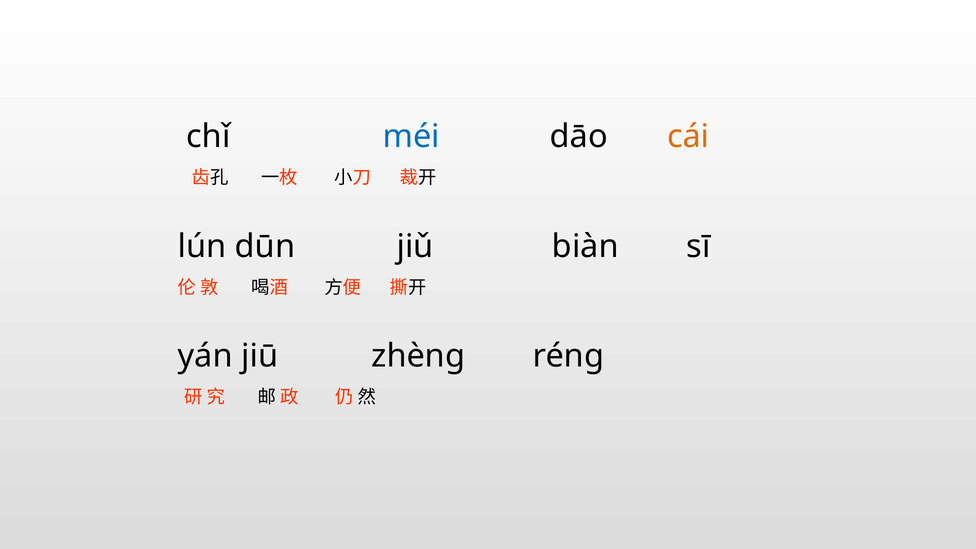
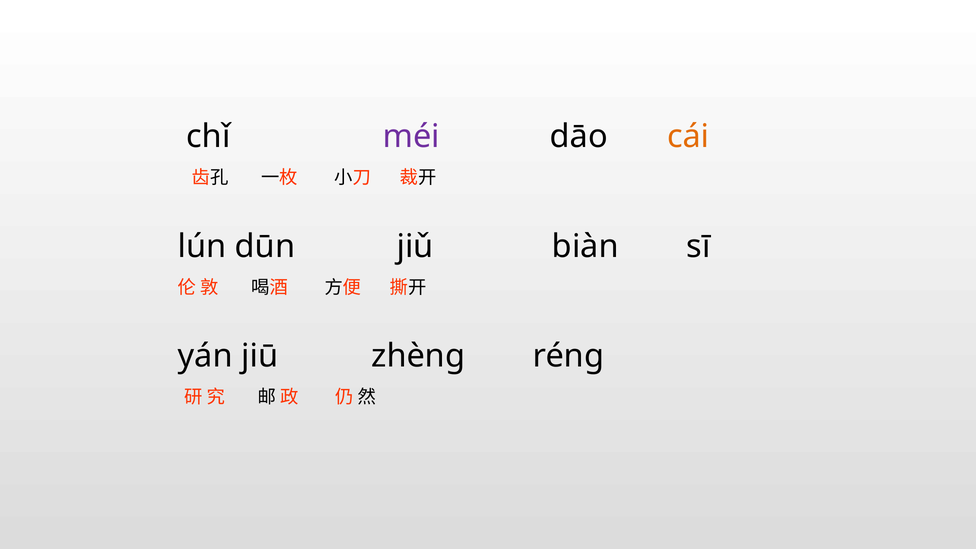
méi colour: blue -> purple
